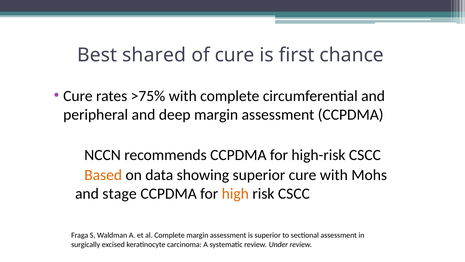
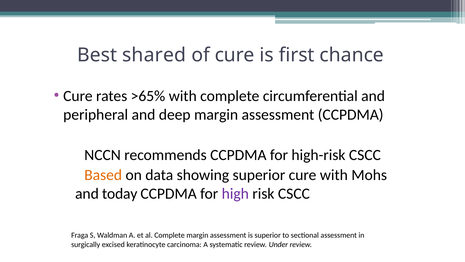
>75%: >75% -> >65%
stage: stage -> today
high colour: orange -> purple
